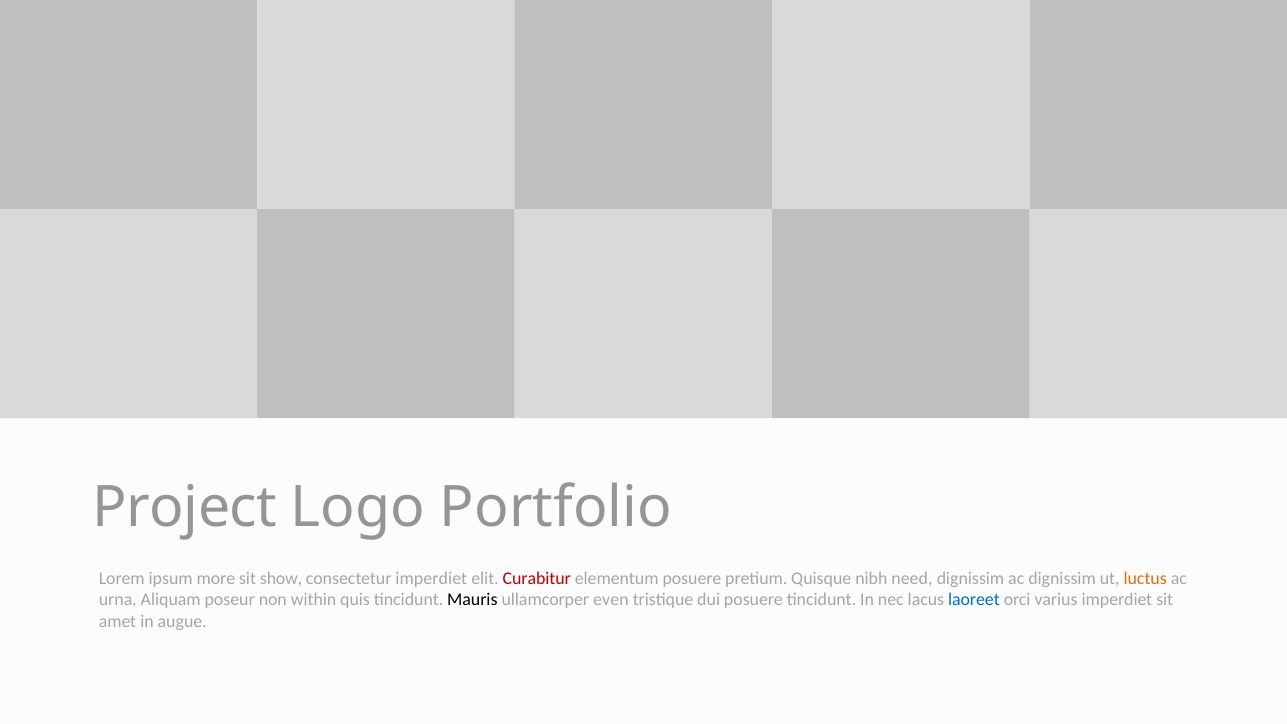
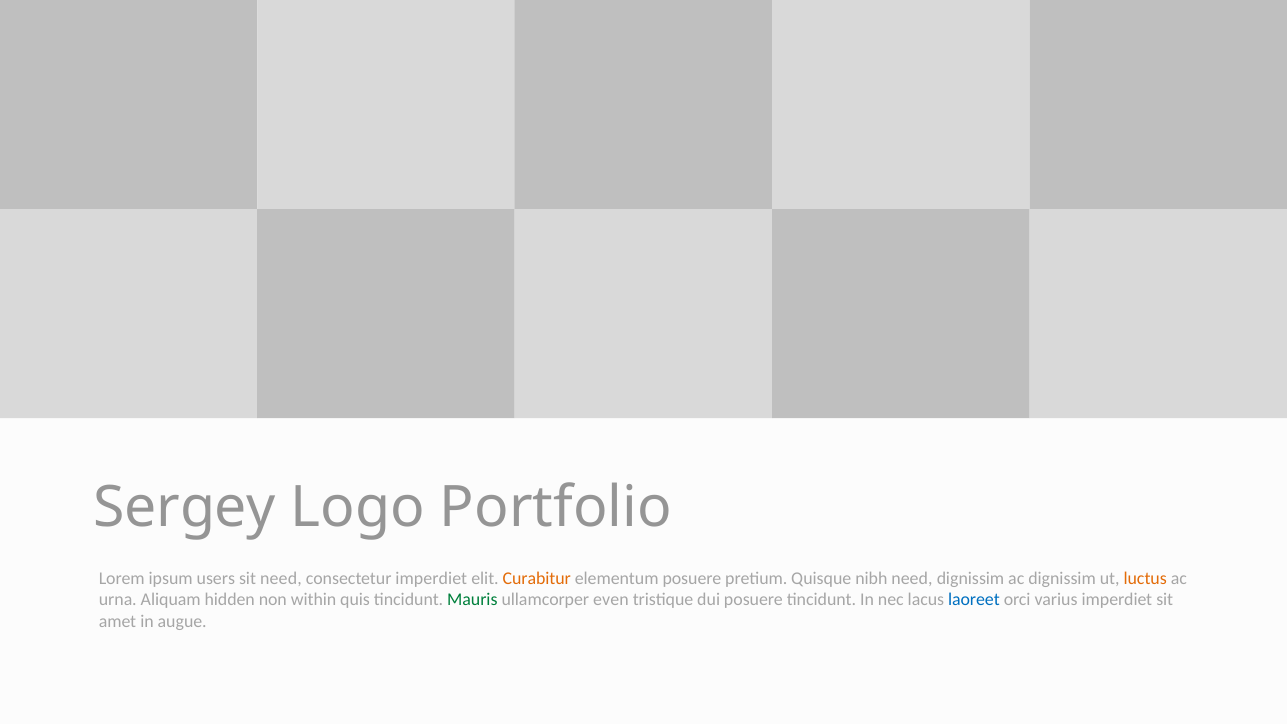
Project: Project -> Sergey
more: more -> users
sit show: show -> need
Curabitur colour: red -> orange
poseur: poseur -> hidden
Mauris colour: black -> green
